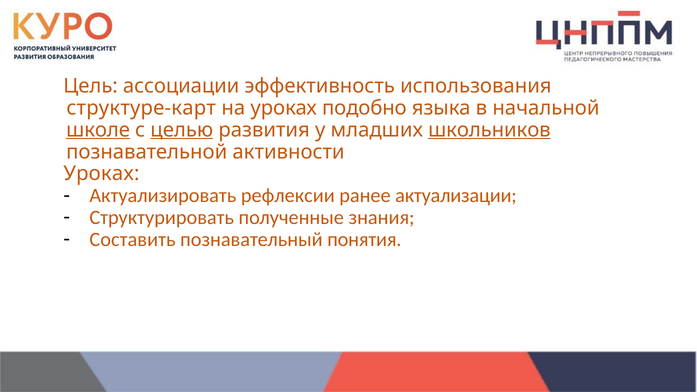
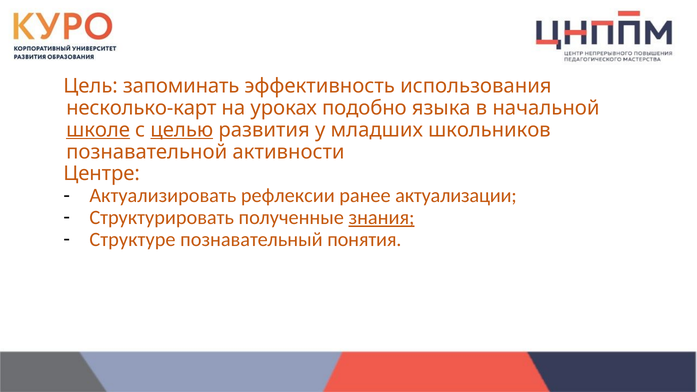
ассоциации: ассоциации -> запоминать
структуре-карт: структуре-карт -> несколько-карт
школьников underline: present -> none
Уроках at (101, 174): Уроках -> Центре
знания underline: none -> present
Составить: Составить -> Структуре
